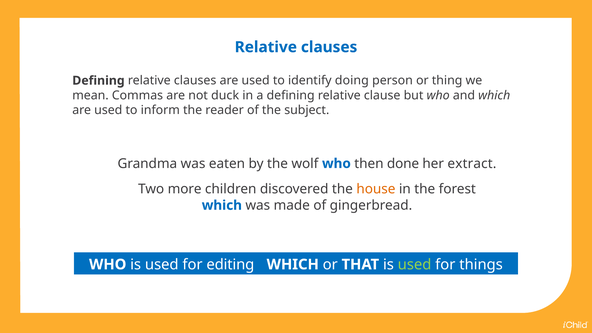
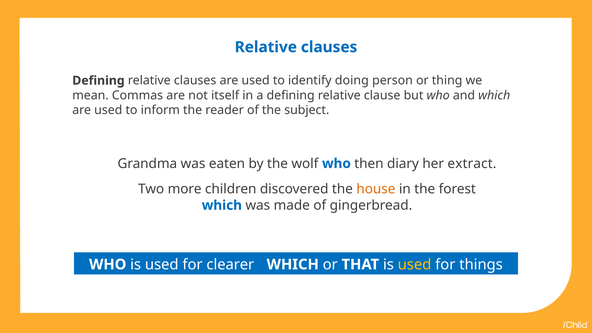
duck: duck -> itself
done: done -> diary
editing: editing -> clearer
used at (415, 264) colour: light green -> yellow
